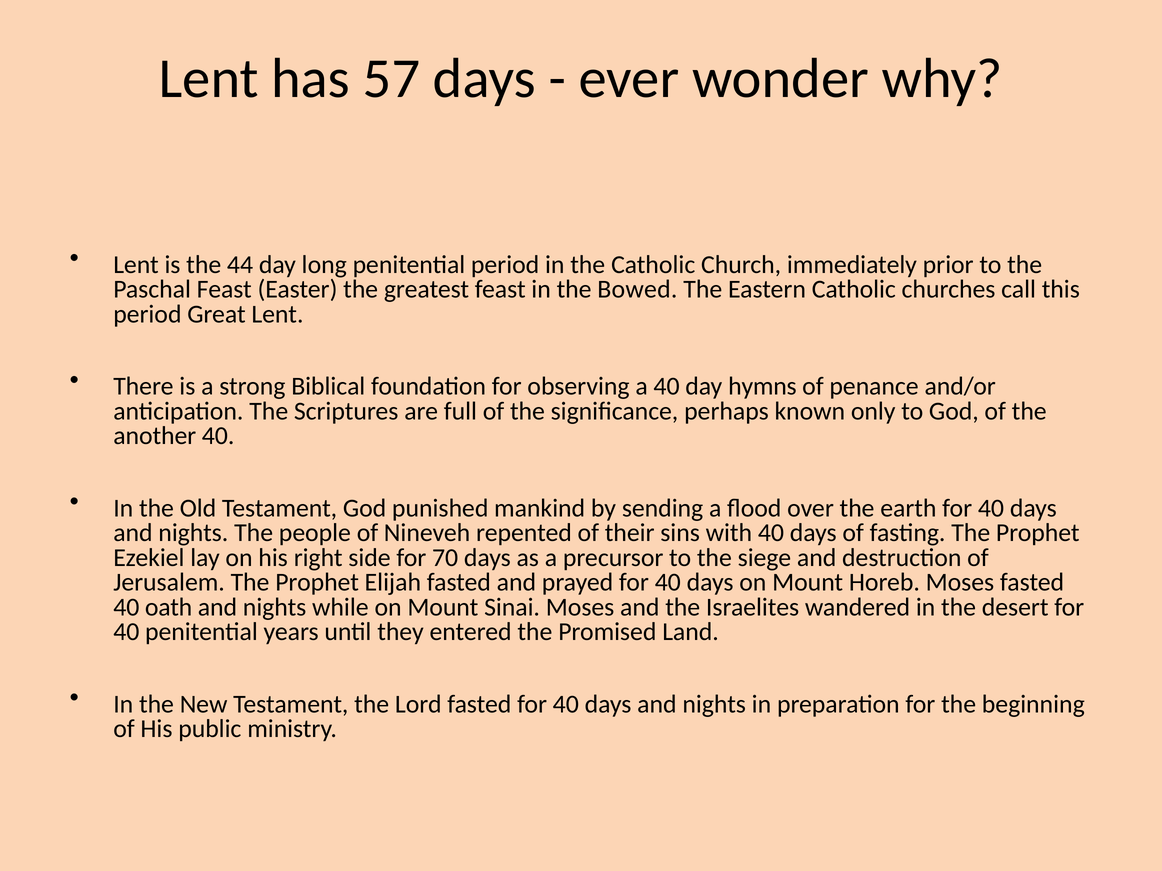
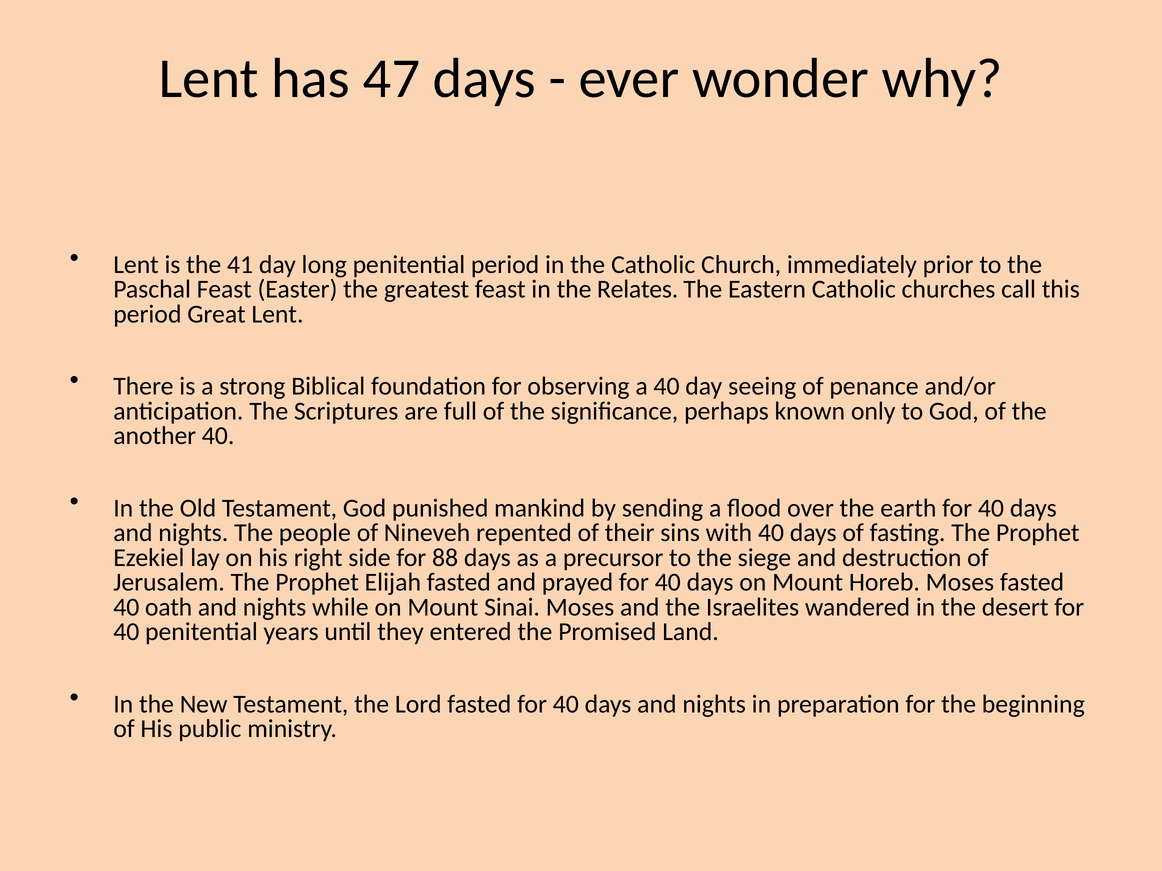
57: 57 -> 47
44: 44 -> 41
Bowed: Bowed -> Relates
hymns: hymns -> seeing
70: 70 -> 88
